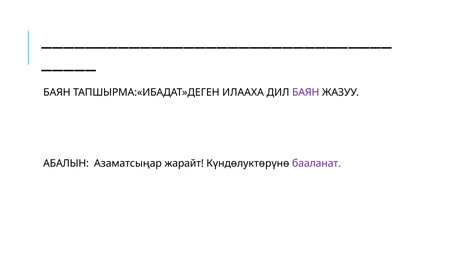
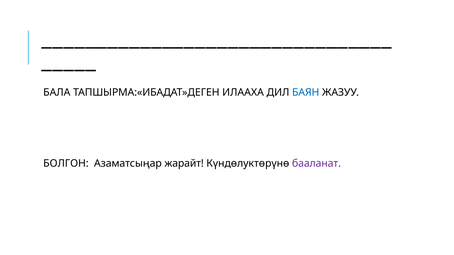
БАЯН at (57, 92): БАЯН -> БАЛА
БАЯН at (306, 92) colour: purple -> blue
АБАЛЫН: АБАЛЫН -> БОЛГОН
